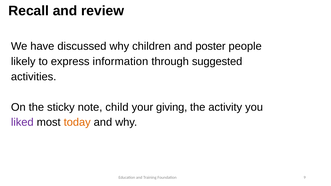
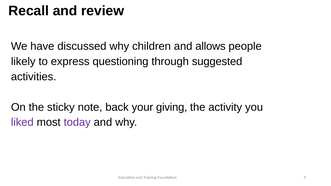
poster: poster -> allows
information: information -> questioning
child: child -> back
today colour: orange -> purple
